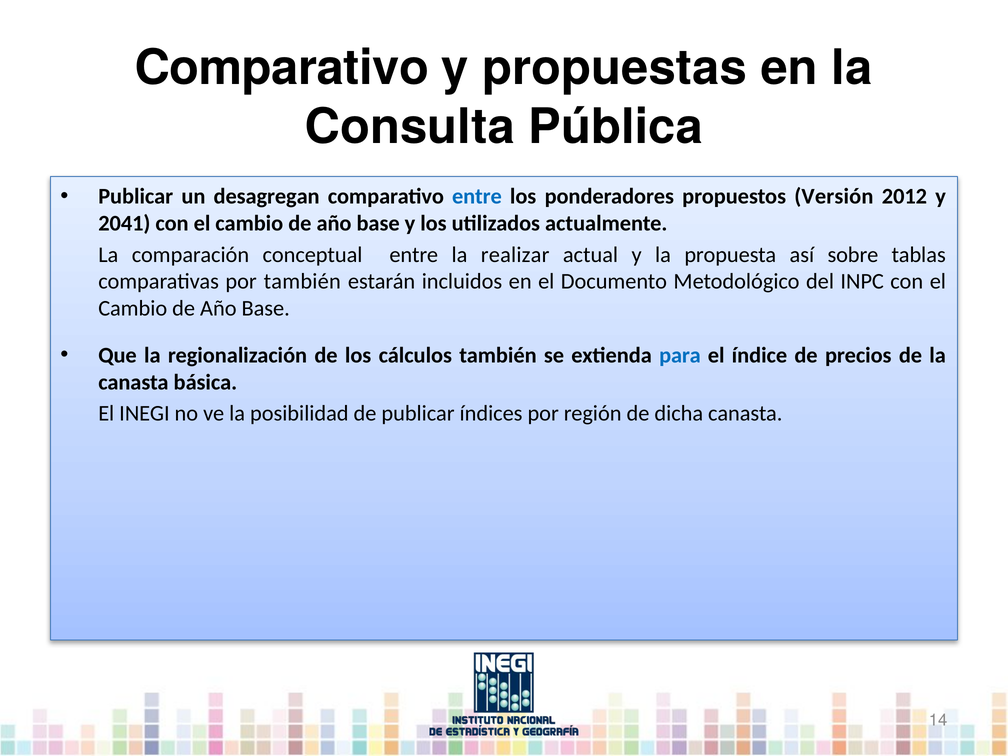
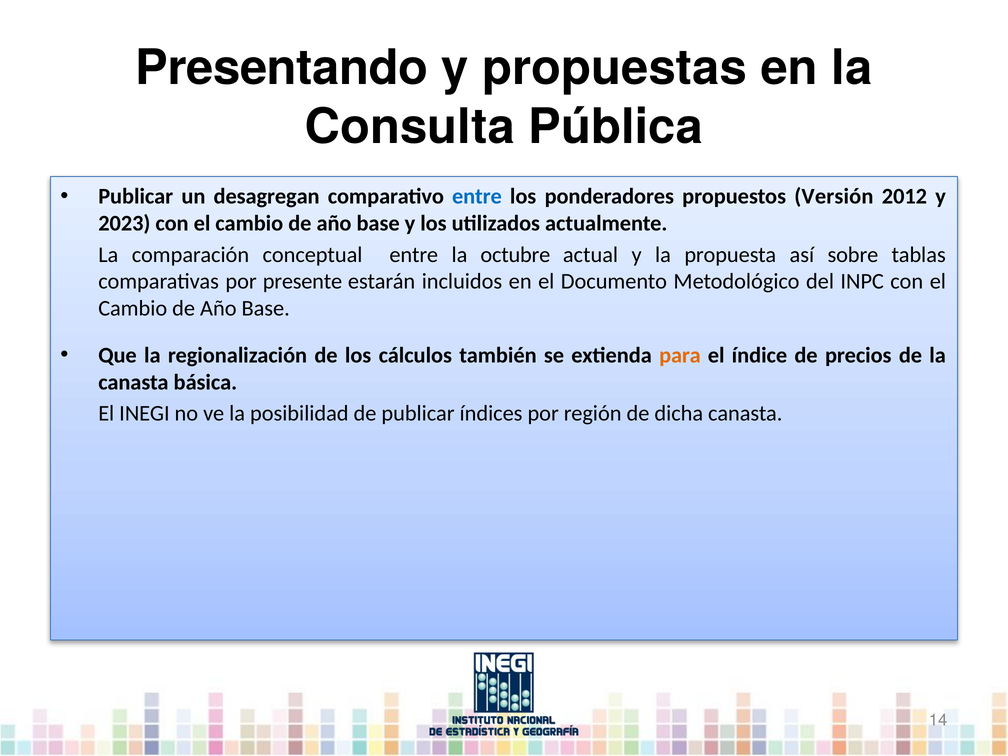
Comparativo at (282, 68): Comparativo -> Presentando
2041: 2041 -> 2023
realizar: realizar -> octubre
por también: también -> presente
para colour: blue -> orange
